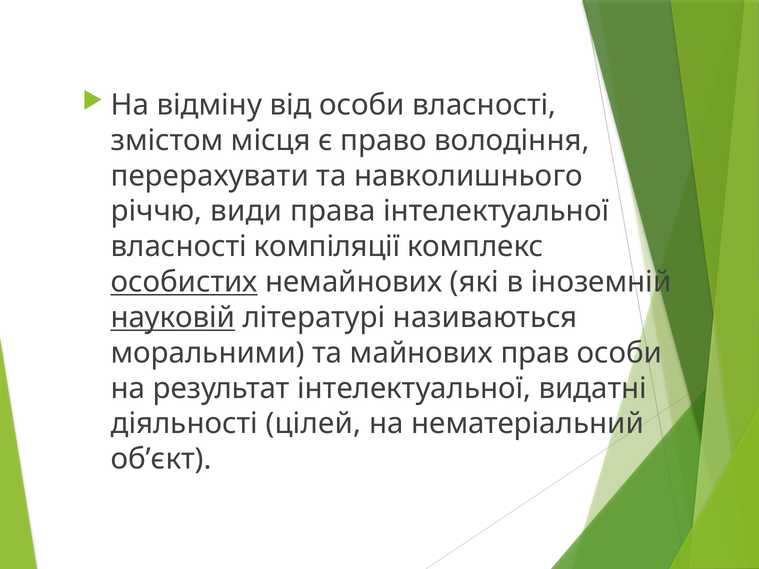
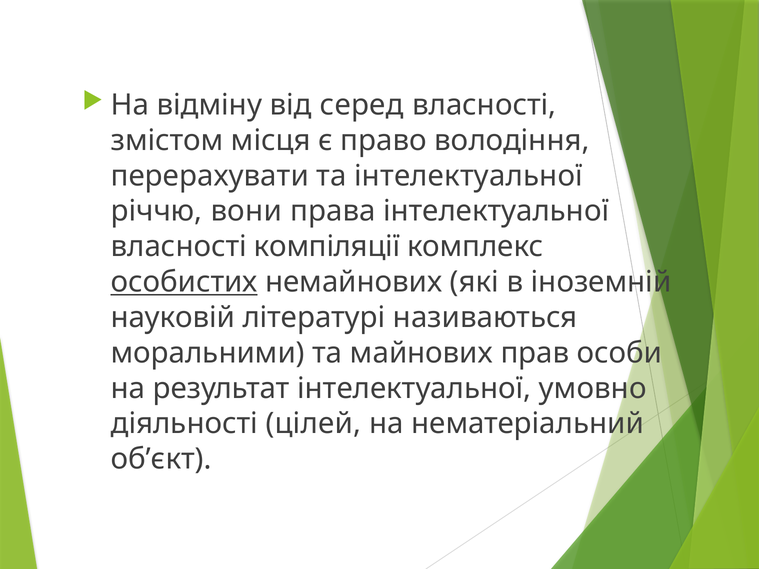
від особи: особи -> серед
та навколишнього: навколишнього -> інтелектуальної
види: види -> вони
науковій underline: present -> none
видатні: видатні -> умовно
